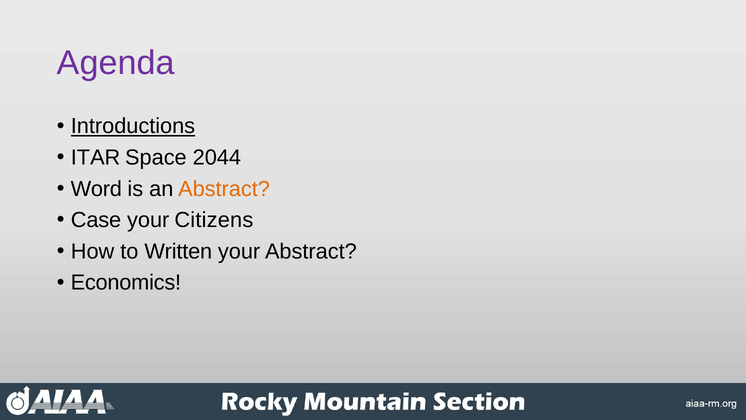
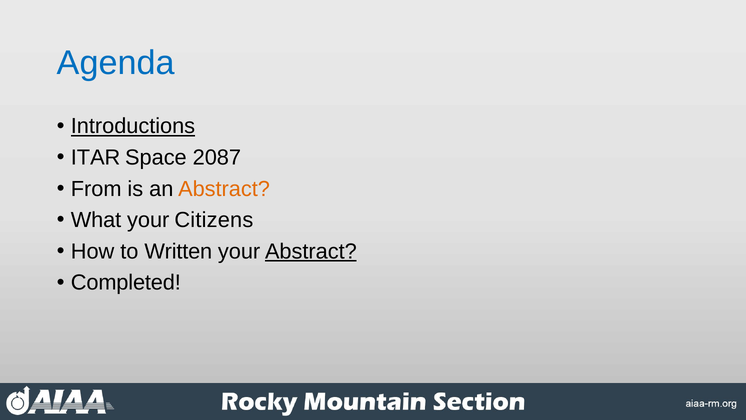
Agenda colour: purple -> blue
2044: 2044 -> 2087
Word: Word -> From
Case: Case -> What
Abstract at (311, 251) underline: none -> present
Economics: Economics -> Completed
